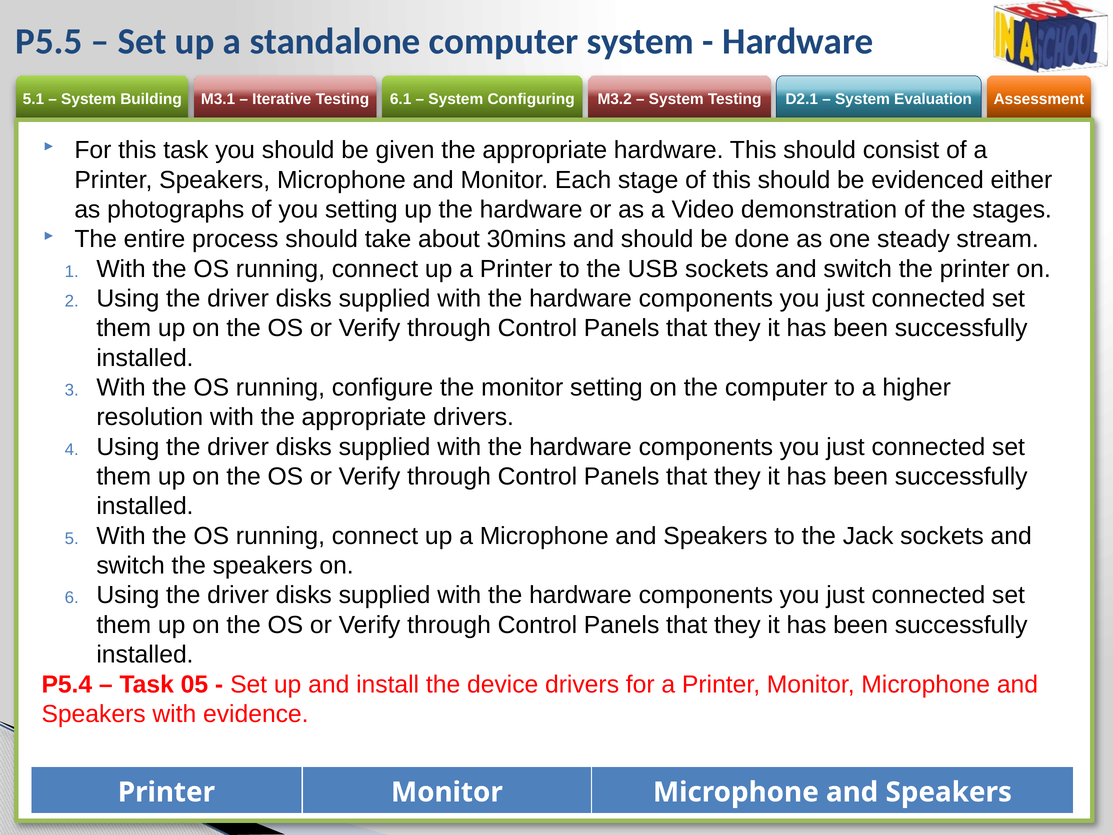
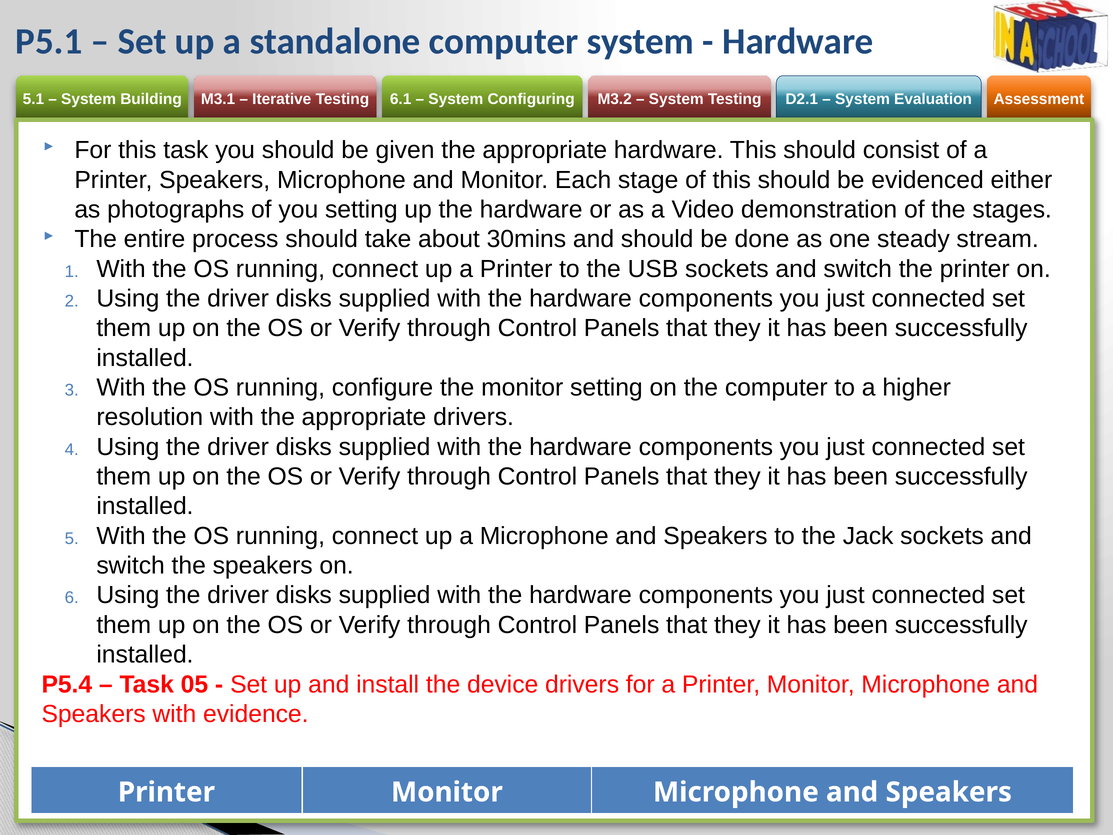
P5.5: P5.5 -> P5.1
